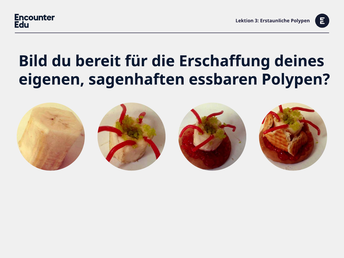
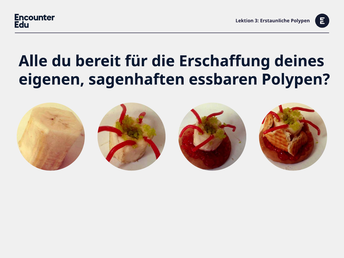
Bild: Bild -> Alle
